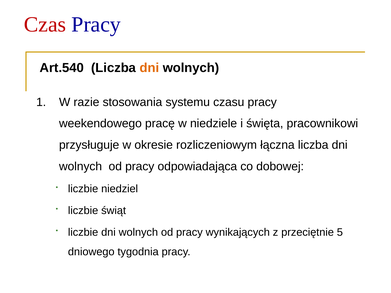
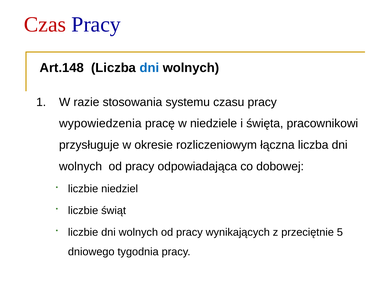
Art.540: Art.540 -> Art.148
dni at (149, 68) colour: orange -> blue
weekendowego: weekendowego -> wypowiedzenia
